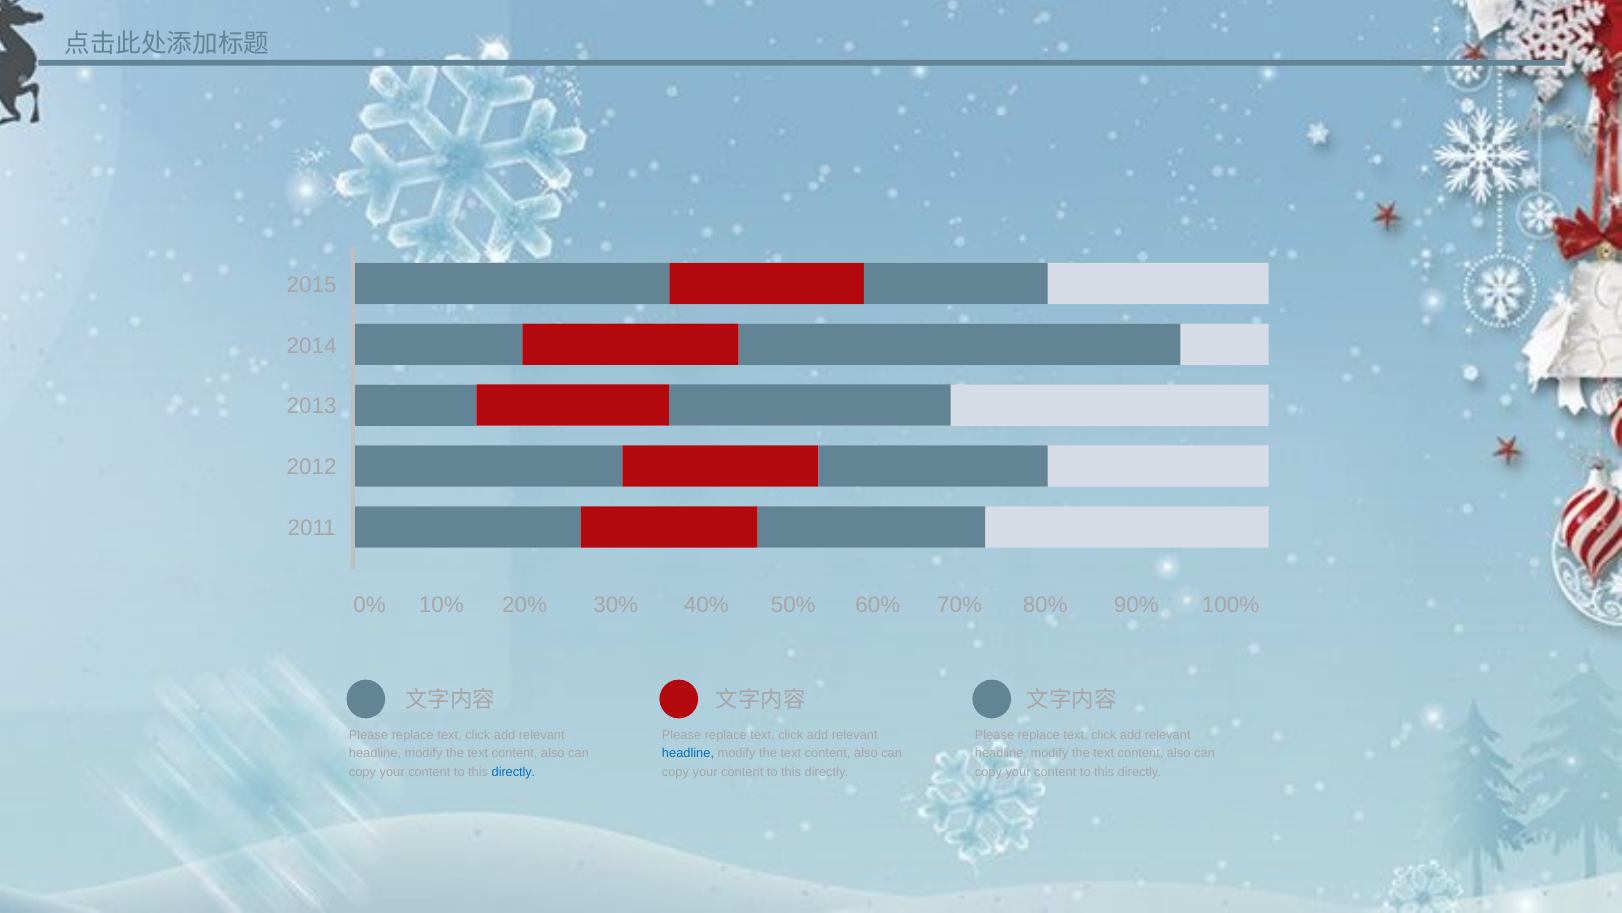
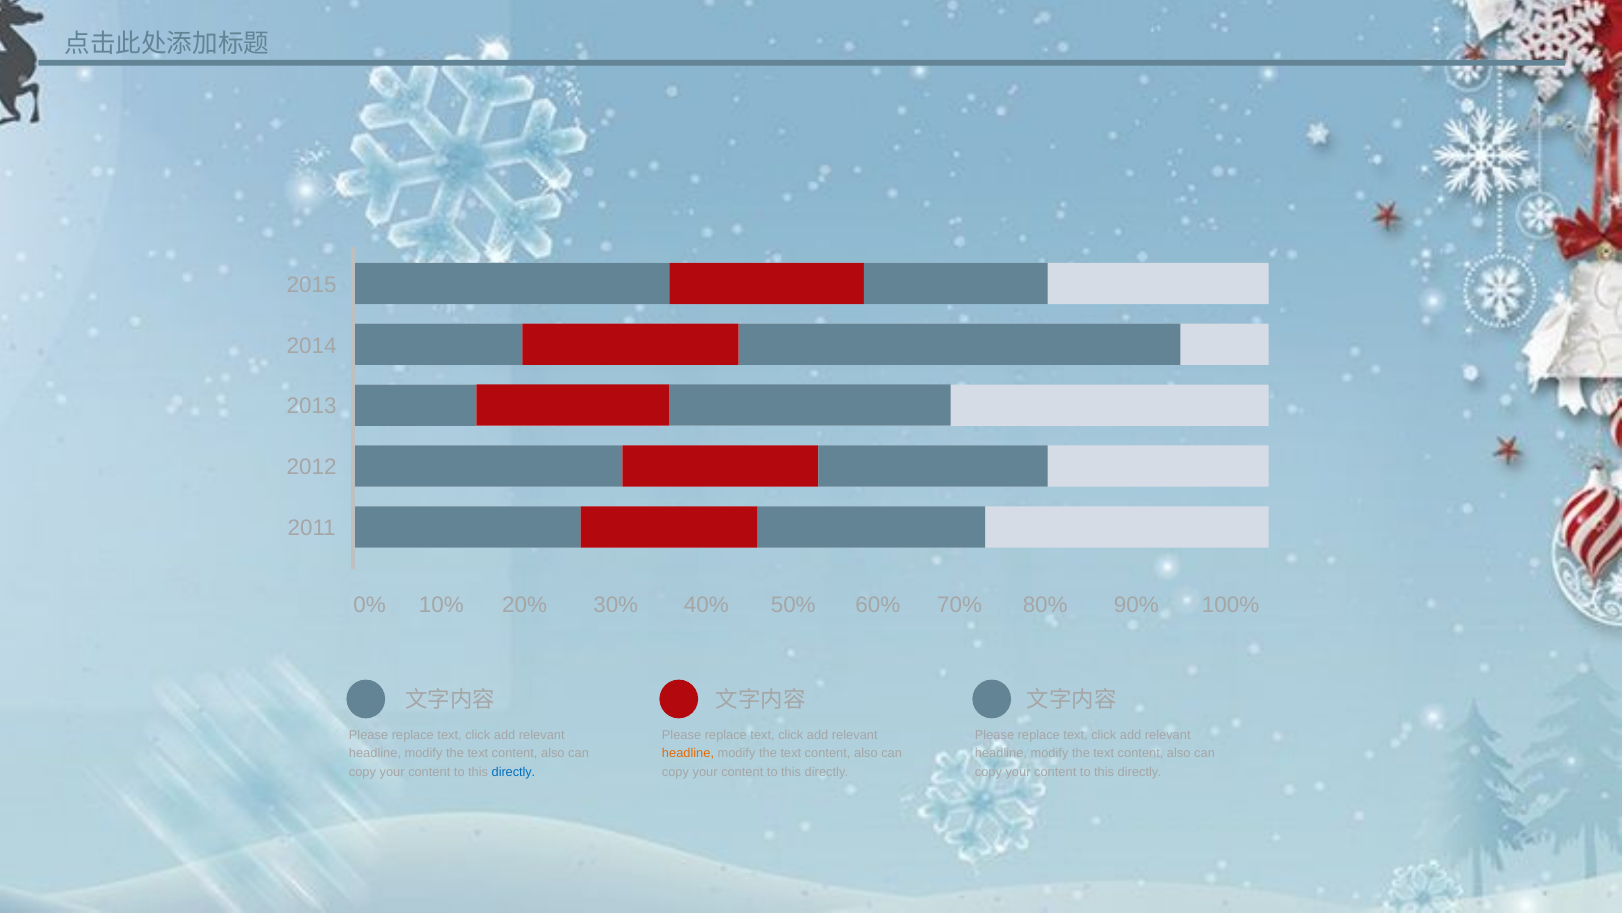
headline at (688, 753) colour: blue -> orange
